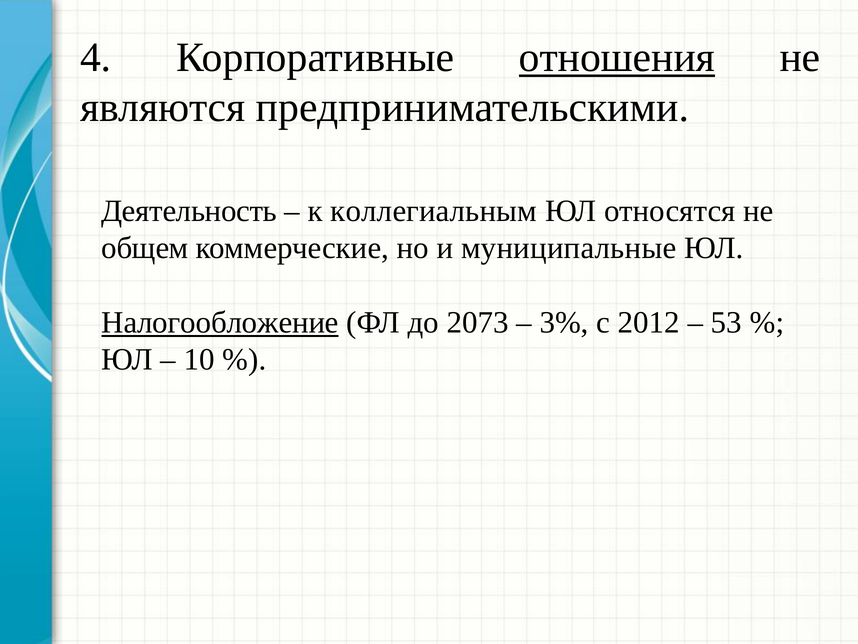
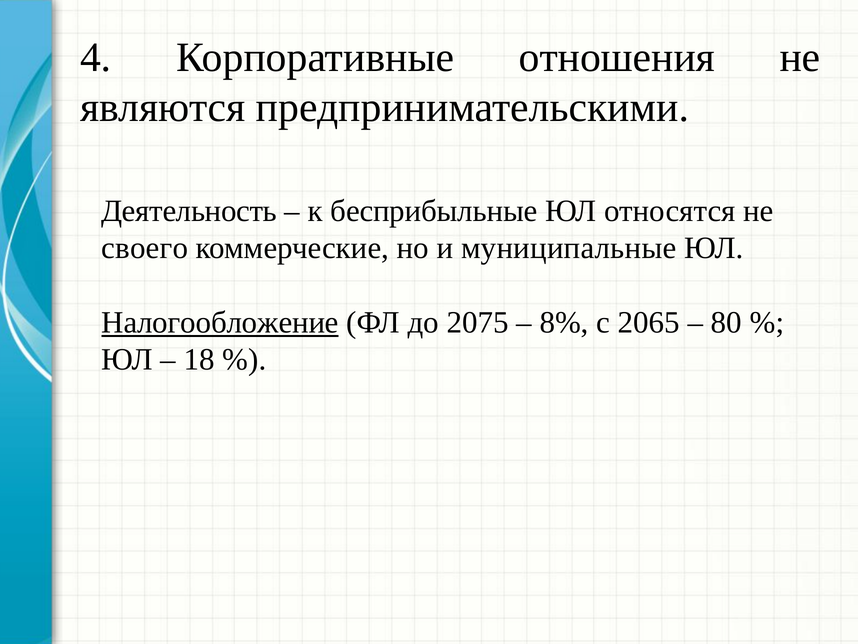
отношения underline: present -> none
коллегиальным: коллегиальным -> бесприбыльные
общем: общем -> своего
2073: 2073 -> 2075
3%: 3% -> 8%
2012: 2012 -> 2065
53: 53 -> 80
10: 10 -> 18
